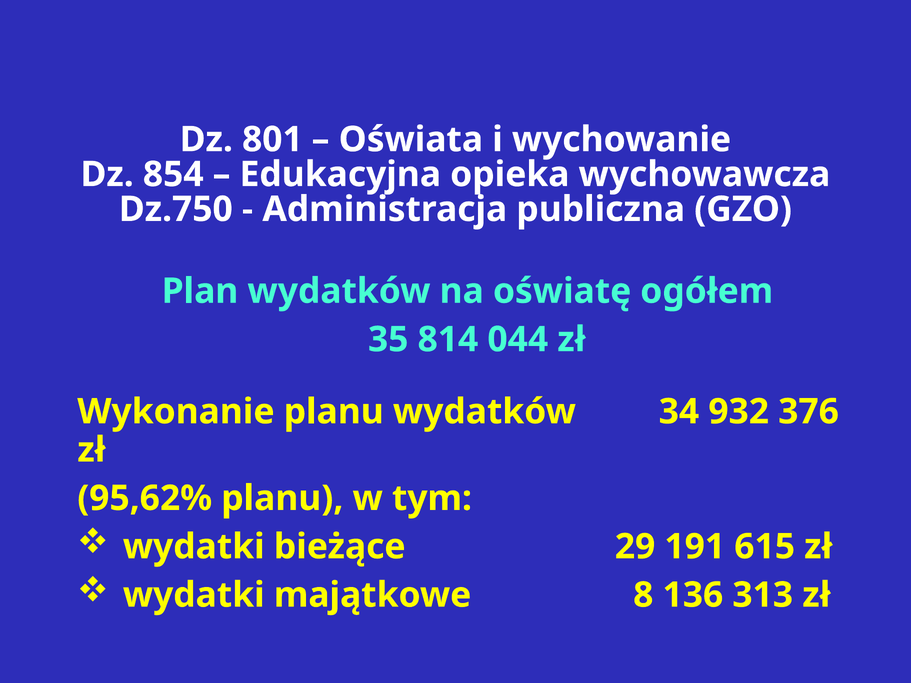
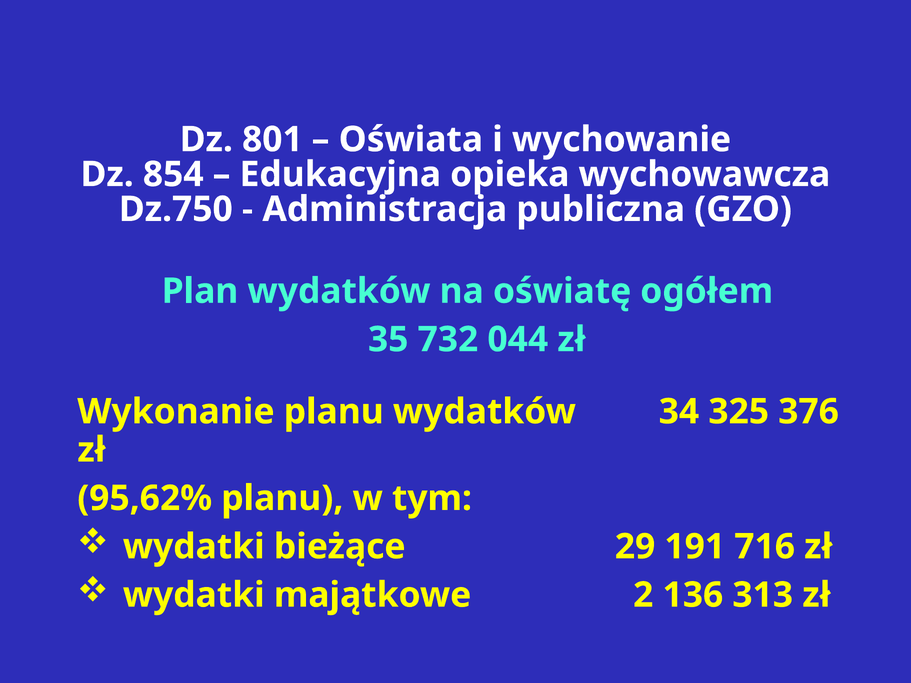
814: 814 -> 732
932: 932 -> 325
615: 615 -> 716
8: 8 -> 2
